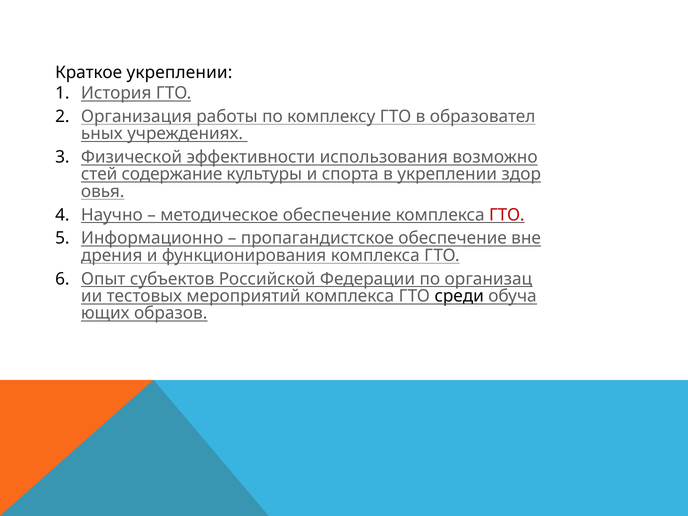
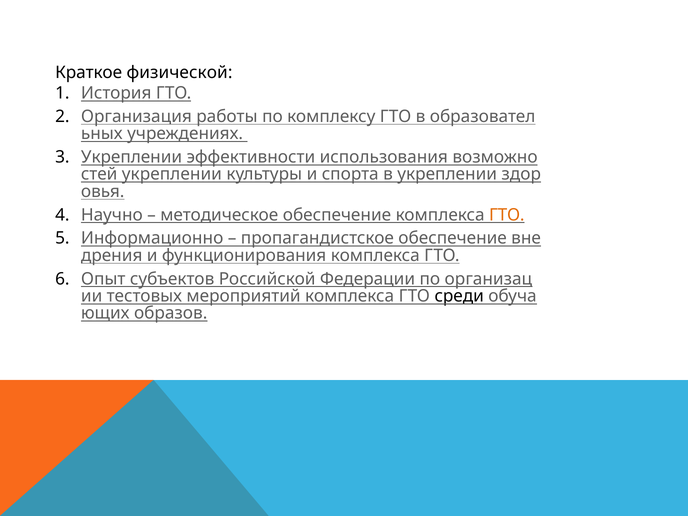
Краткое укреплении: укреплении -> физической
Физической at (132, 157): Физической -> Укреплении
содержание at (172, 174): содержание -> укреплении
ГТО at (507, 215) colour: red -> orange
